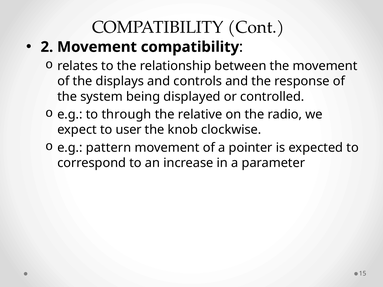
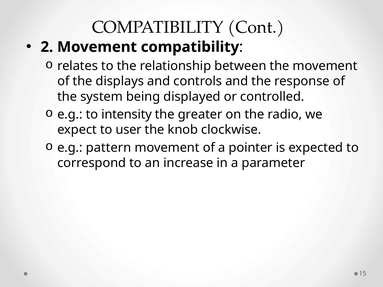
through: through -> intensity
relative: relative -> greater
